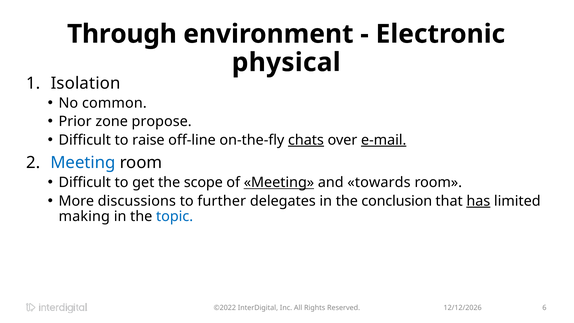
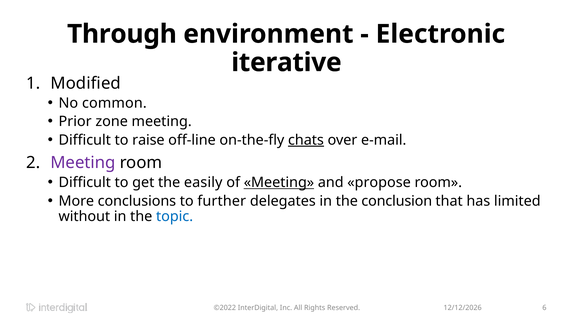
physical: physical -> iterative
Isolation: Isolation -> Modified
zone propose: propose -> meeting
e-mail underline: present -> none
Meeting at (83, 163) colour: blue -> purple
scope: scope -> easily
towards: towards -> propose
discussions: discussions -> conclusions
has underline: present -> none
making: making -> without
